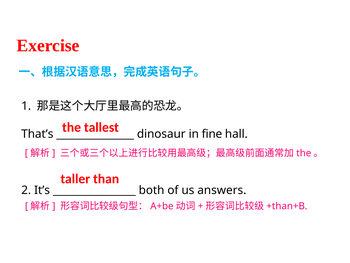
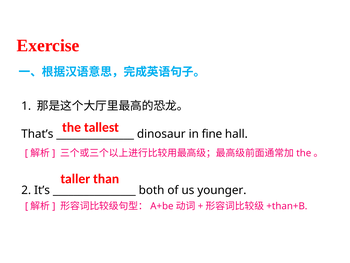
answers: answers -> younger
